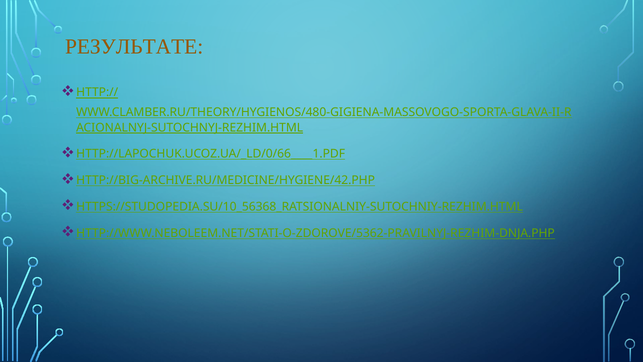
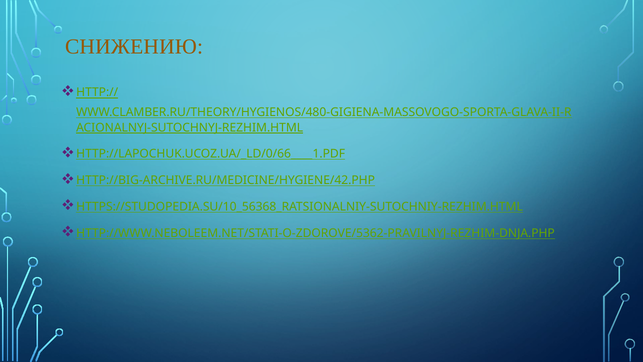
РЕЗУЛЬТАТЕ: РЕЗУЛЬТАТЕ -> СНИЖЕНИЮ
